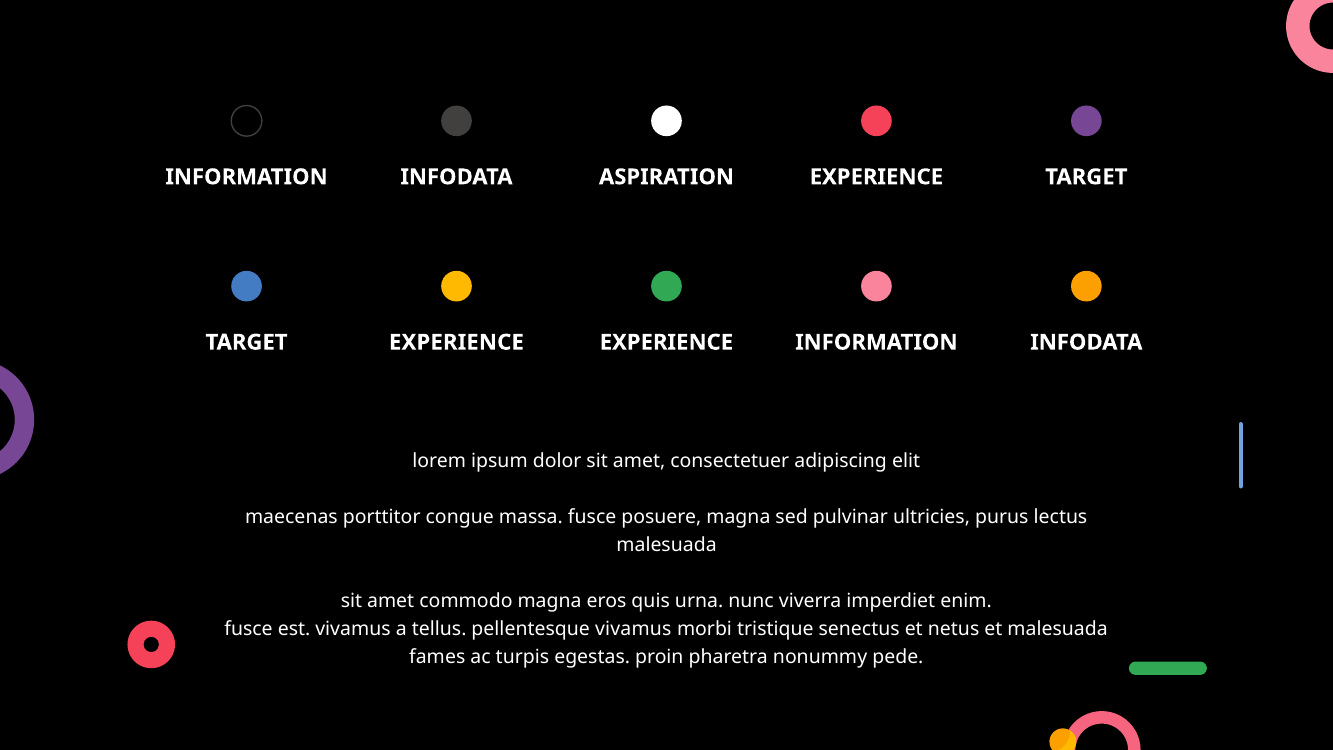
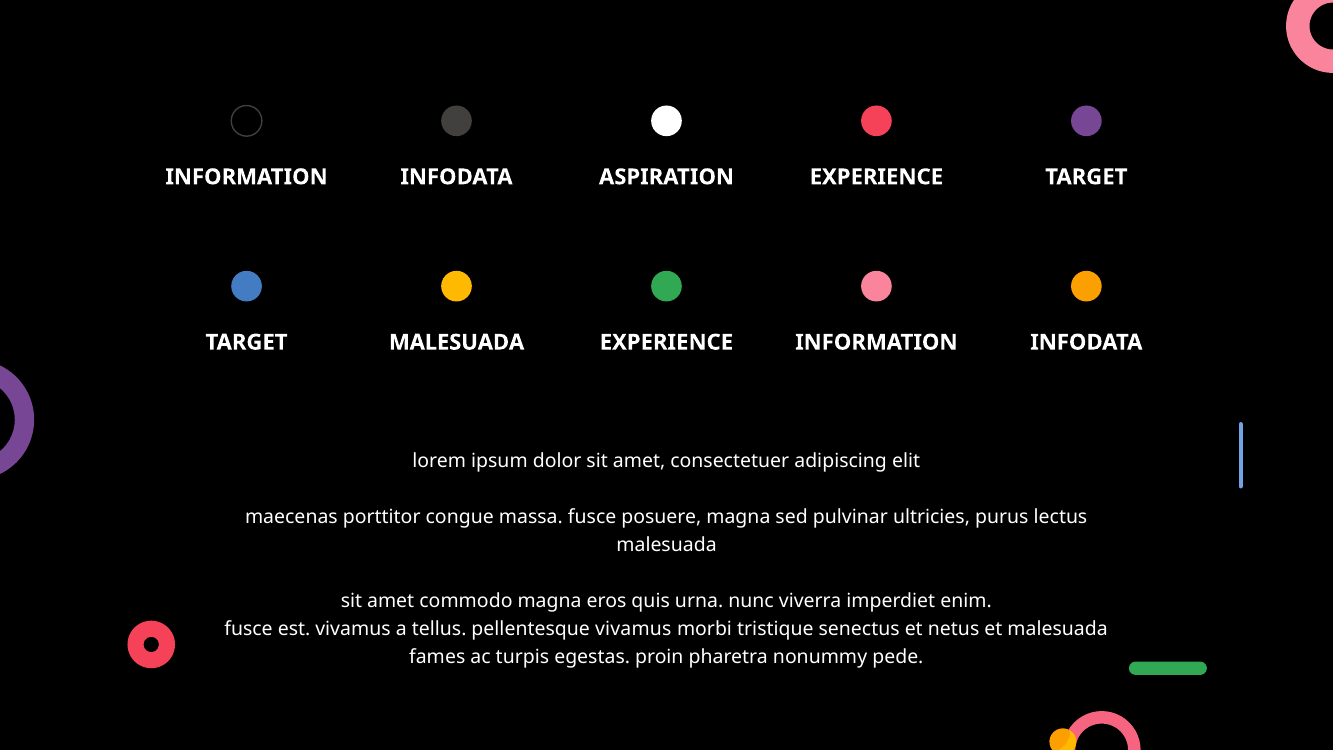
TARGET EXPERIENCE: EXPERIENCE -> MALESUADA
